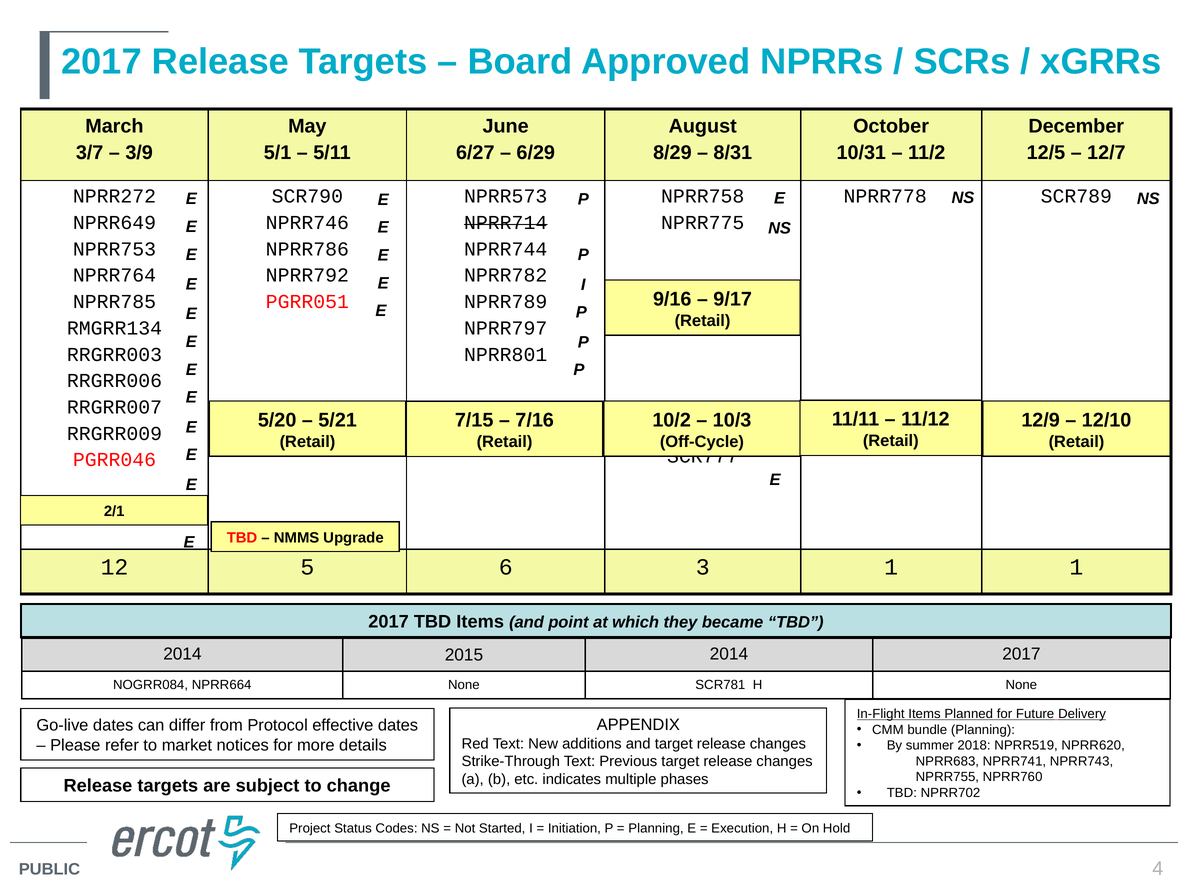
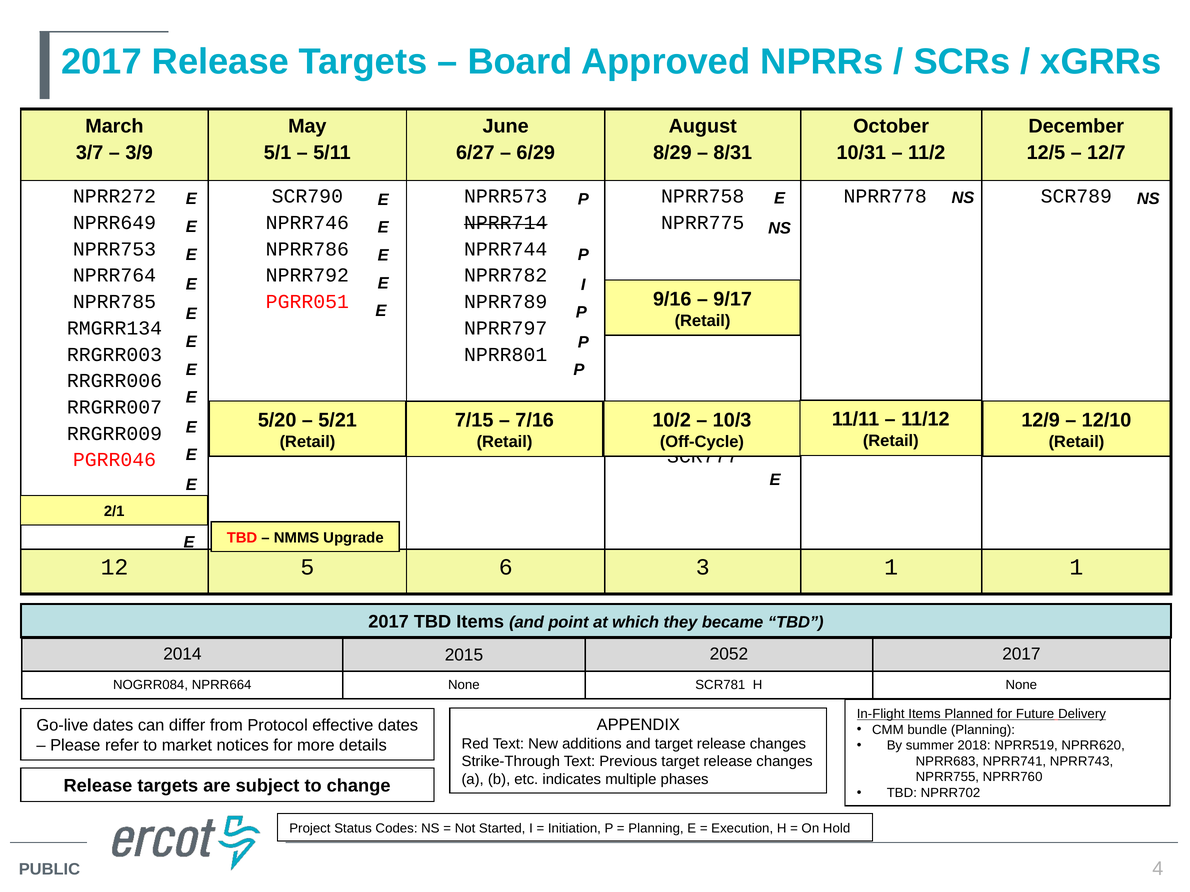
2015 2014: 2014 -> 2052
